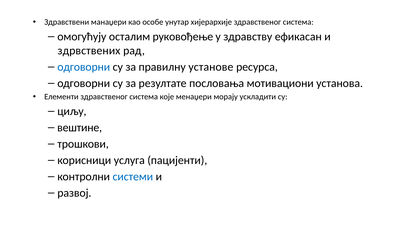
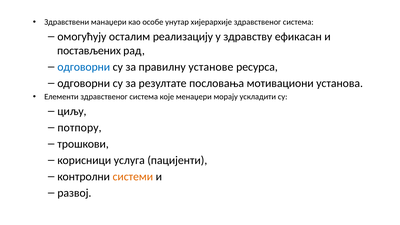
руковођење: руковођење -> реализацију
здрвствених: здрвствених -> постављених
вештине: вештине -> потпору
системи colour: blue -> orange
